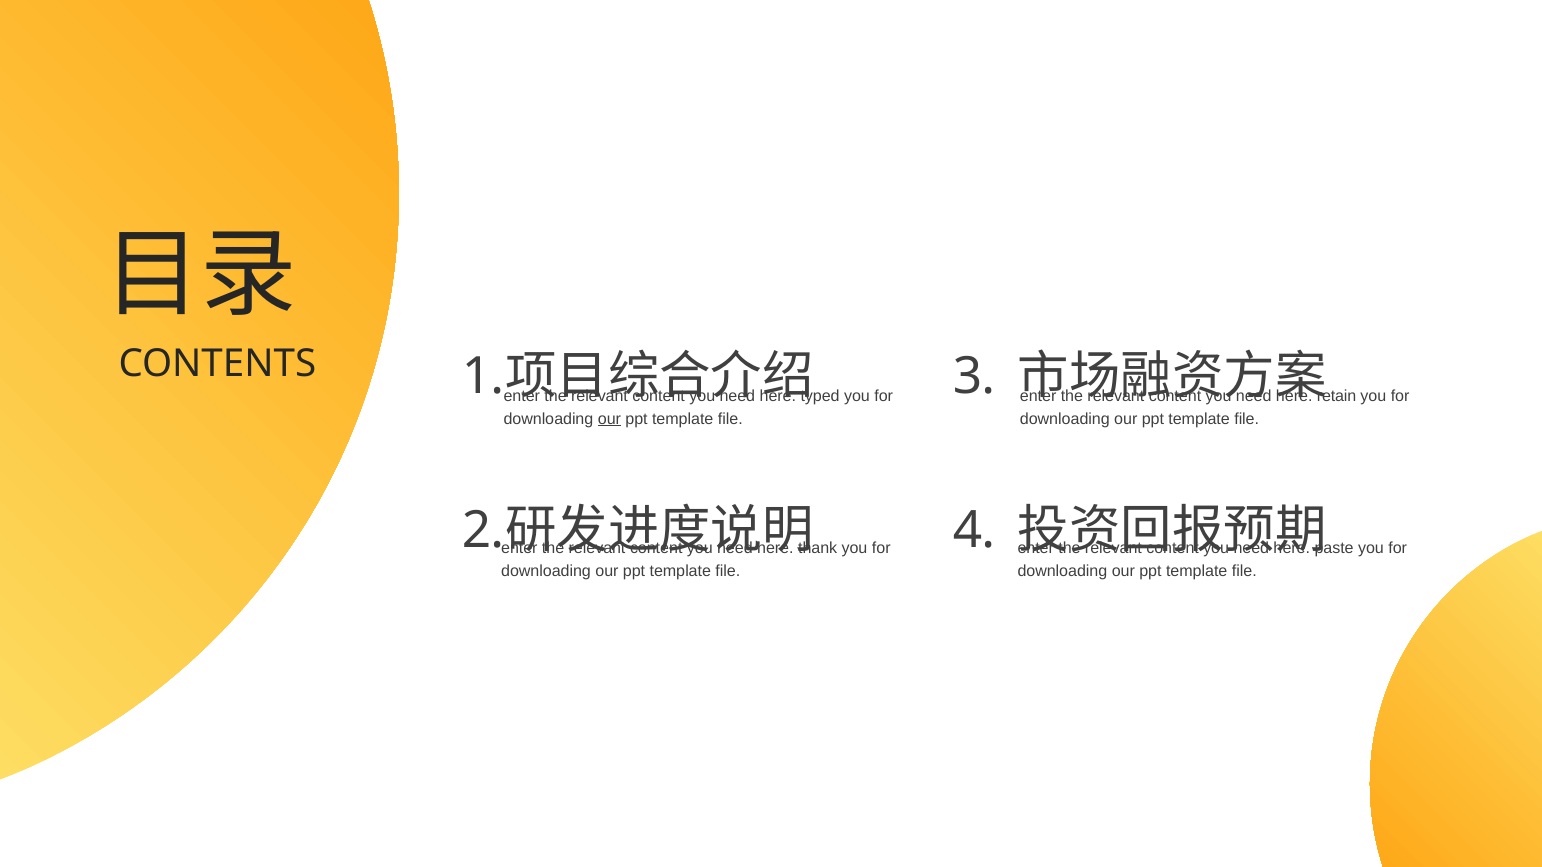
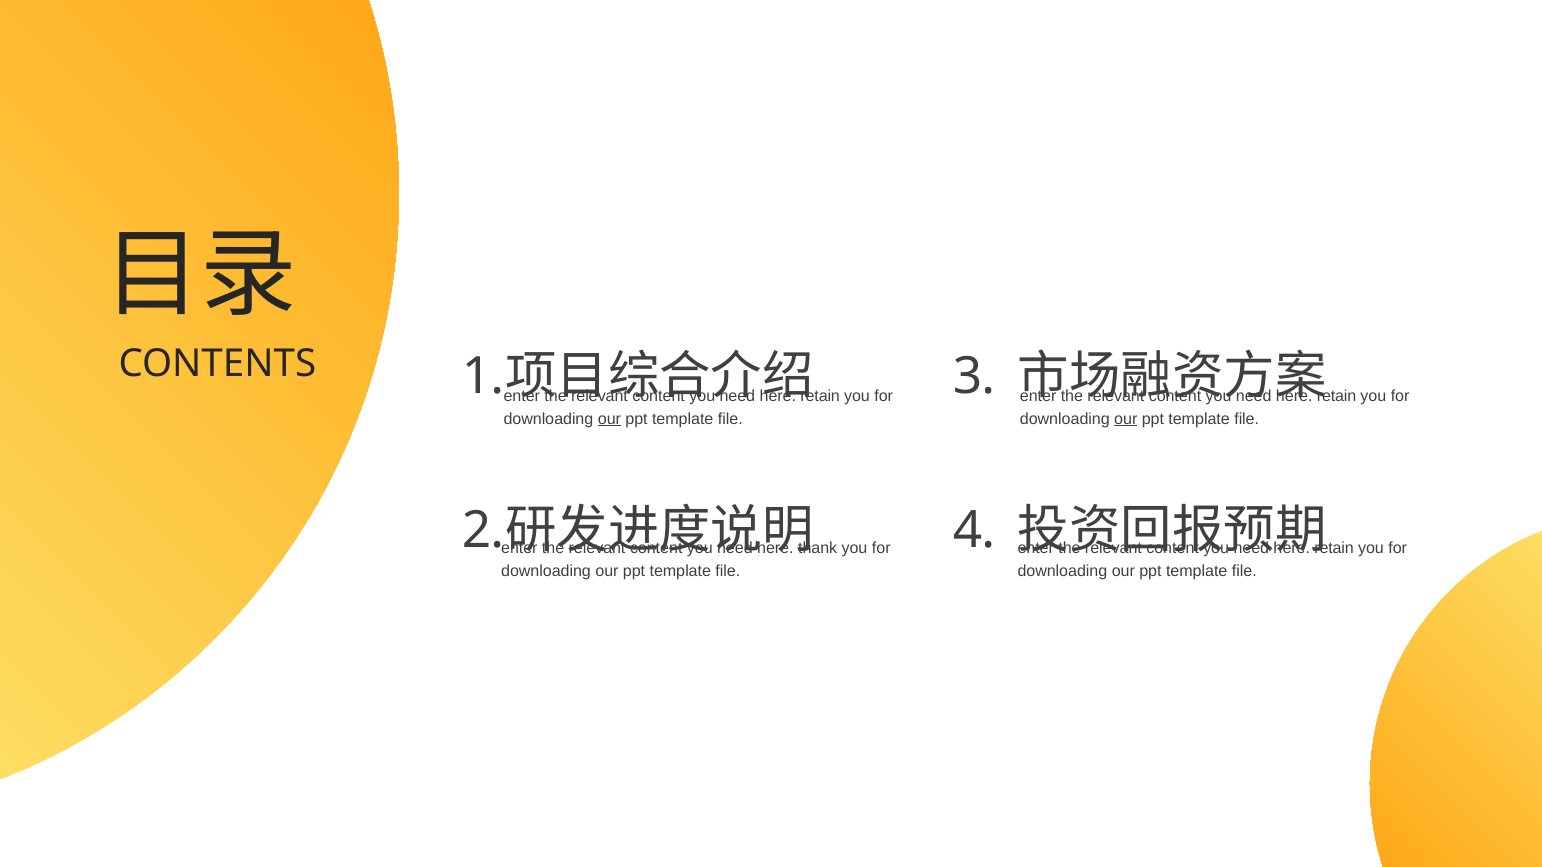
typed at (820, 396): typed -> retain
our at (1126, 419) underline: none -> present
paste at (1334, 548): paste -> retain
